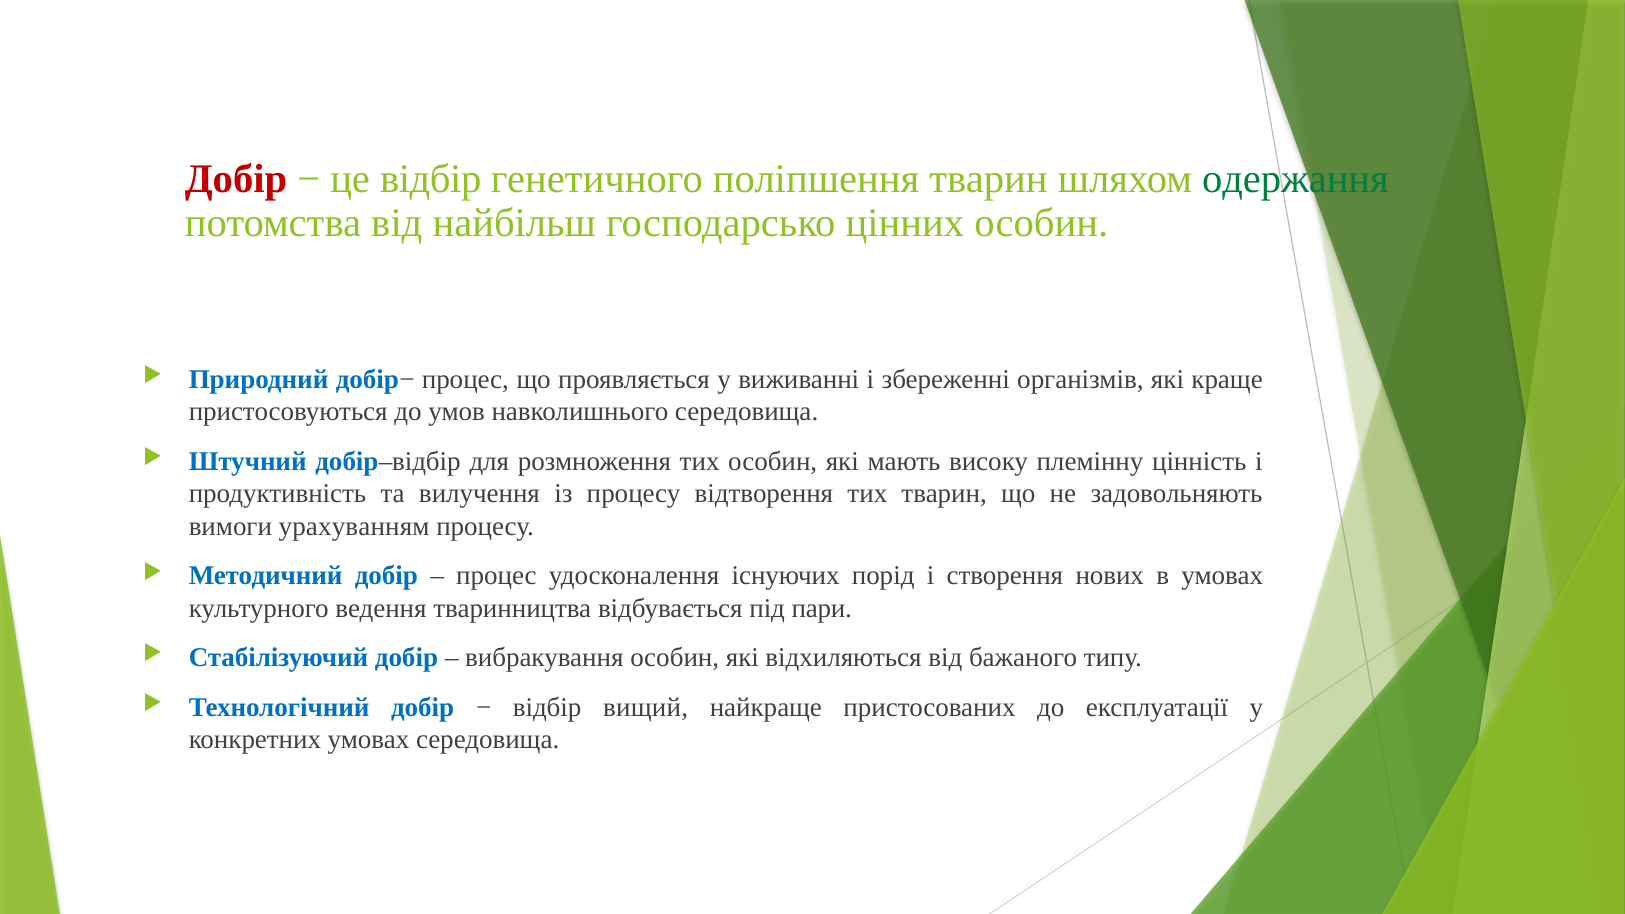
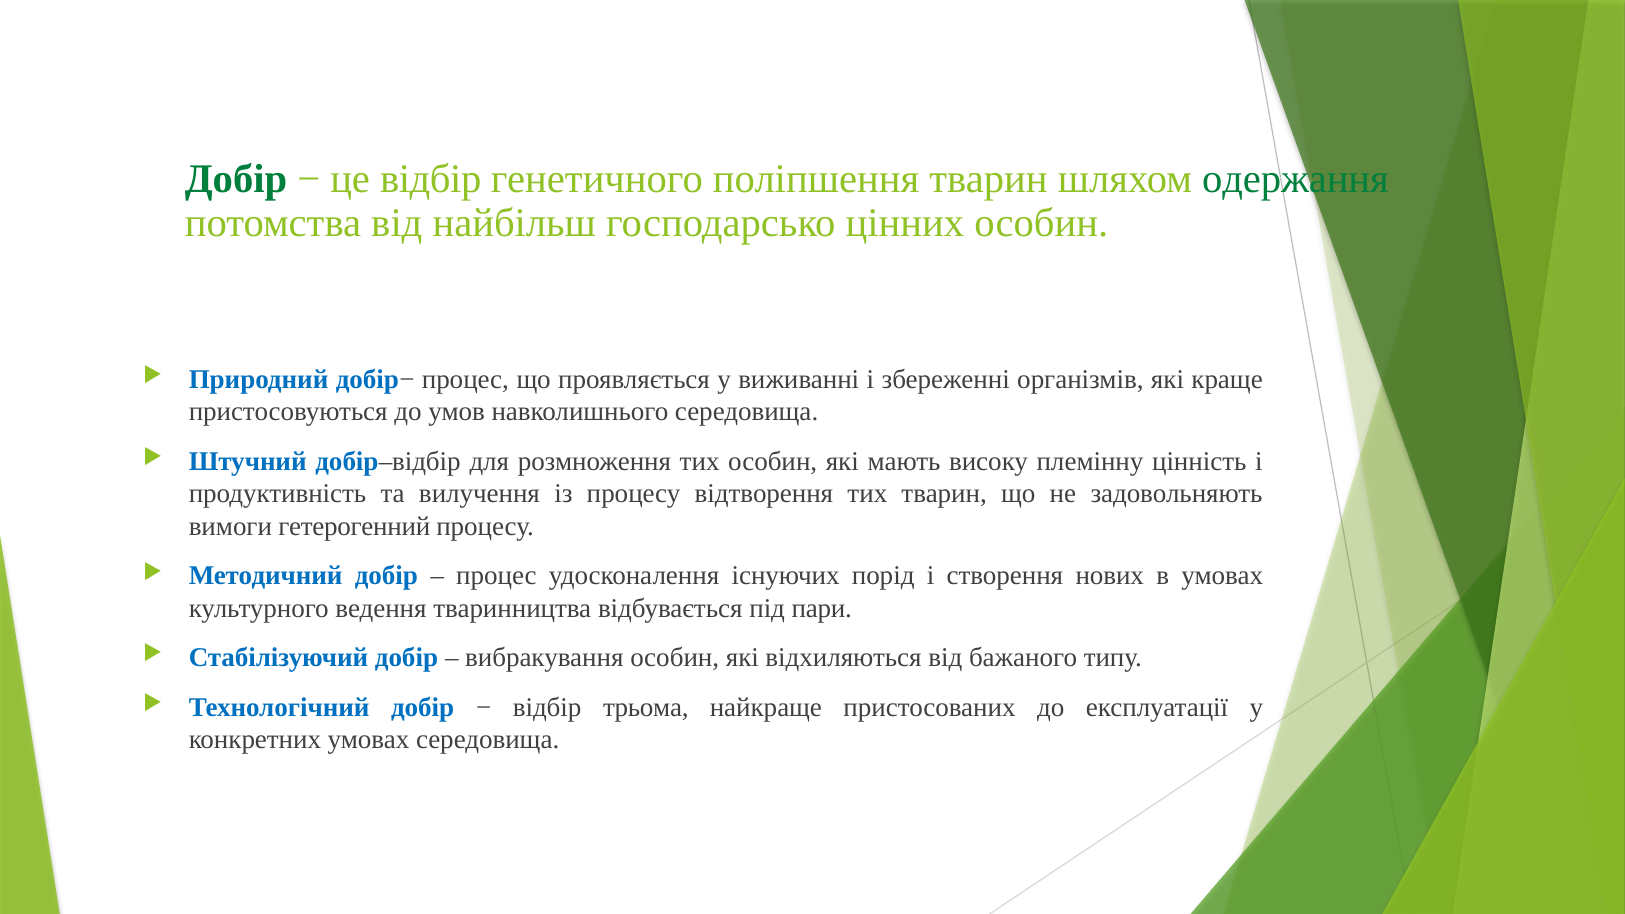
Добір at (236, 179) colour: red -> green
урахуванням: урахуванням -> гетерогенний
вищий: вищий -> трьома
